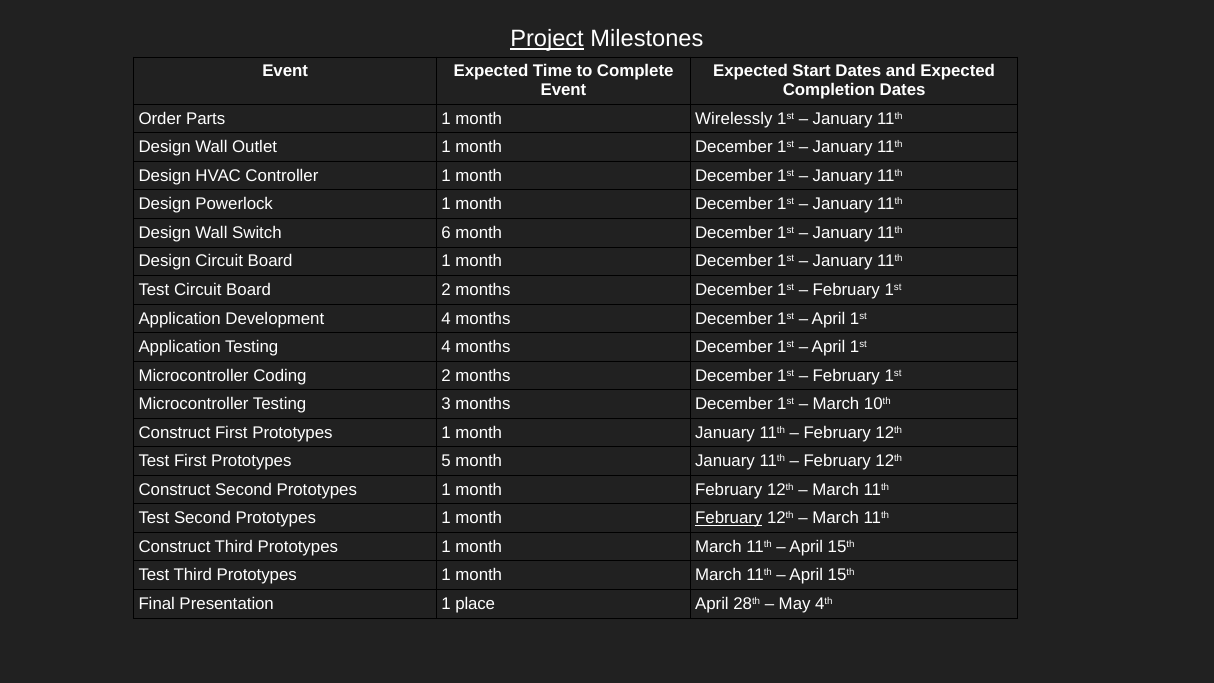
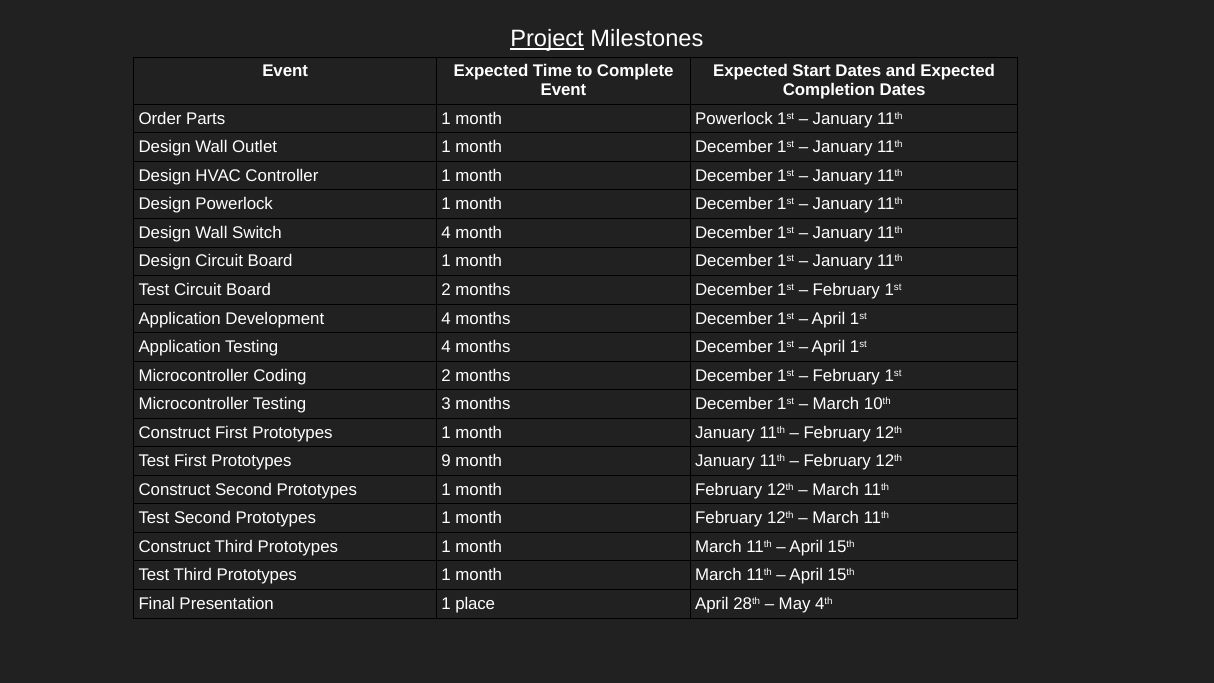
month Wirelessly: Wirelessly -> Powerlock
Switch 6: 6 -> 4
5: 5 -> 9
February at (729, 518) underline: present -> none
